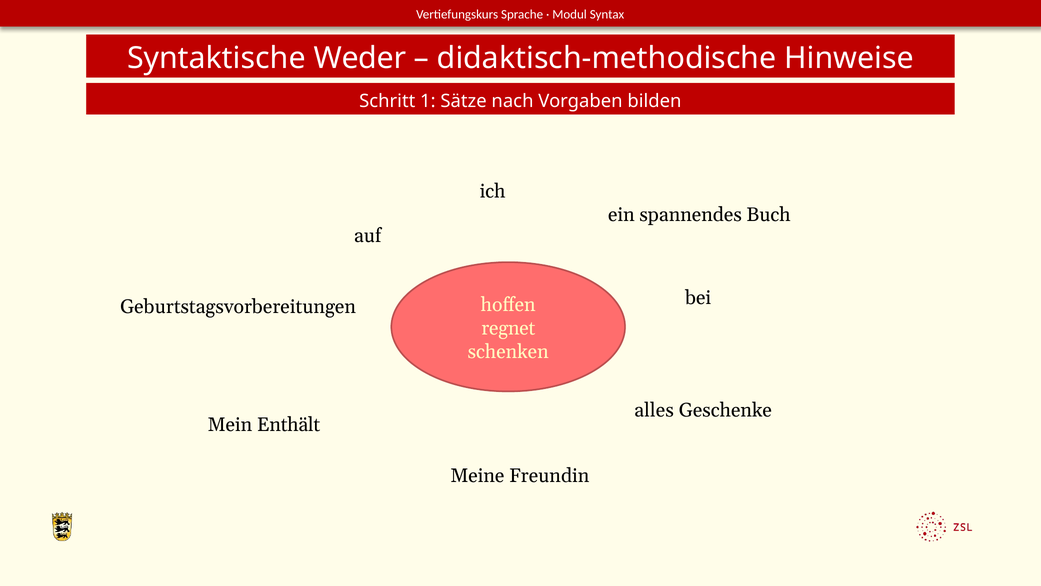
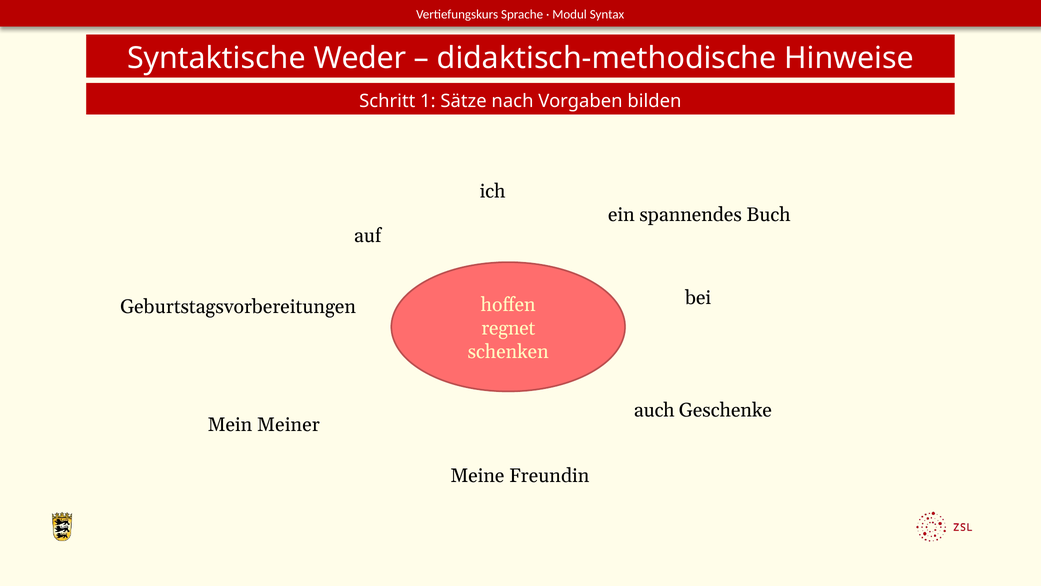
alles: alles -> auch
Enthält: Enthält -> Meiner
